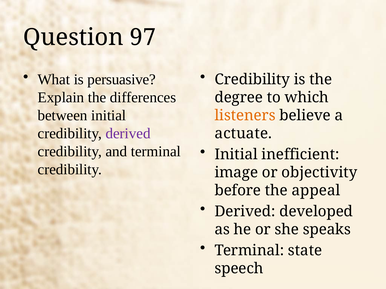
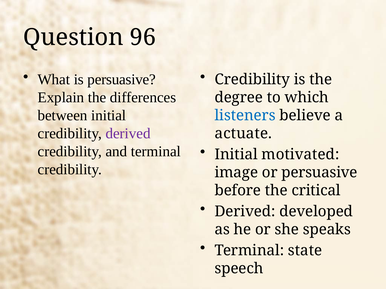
97: 97 -> 96
listeners colour: orange -> blue
inefficient: inefficient -> motivated
or objectivity: objectivity -> persuasive
appeal: appeal -> critical
